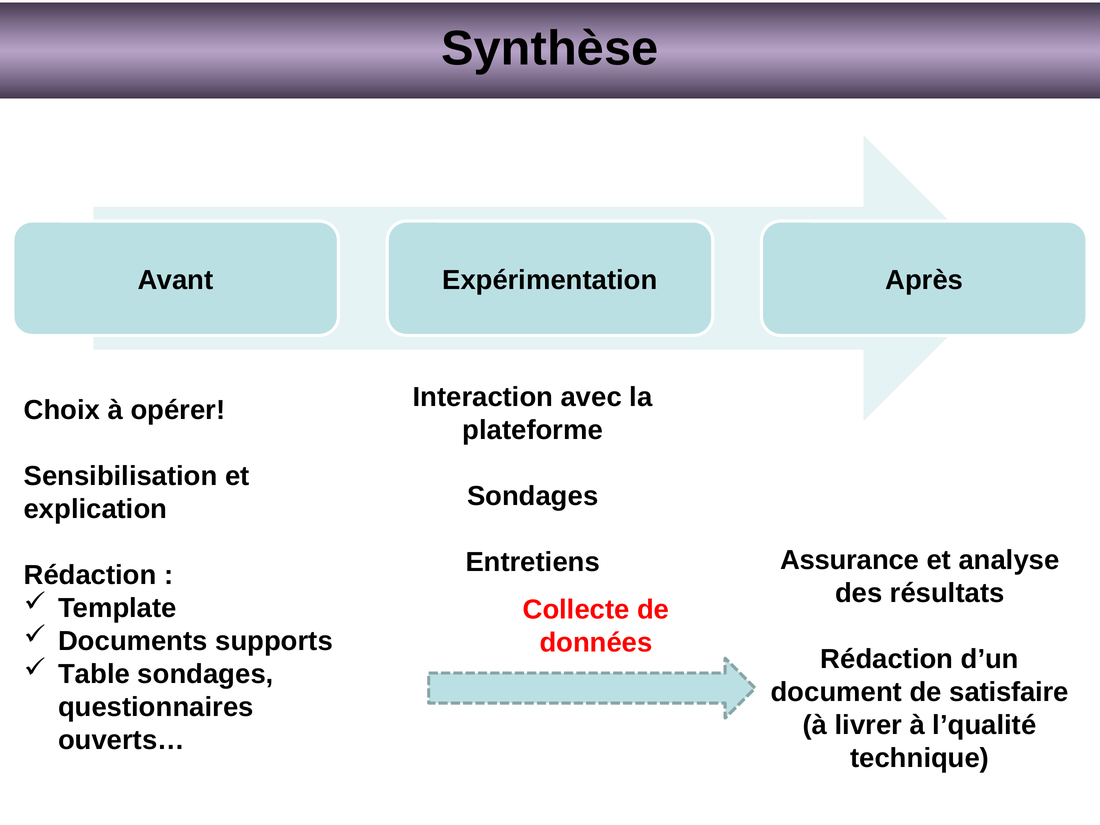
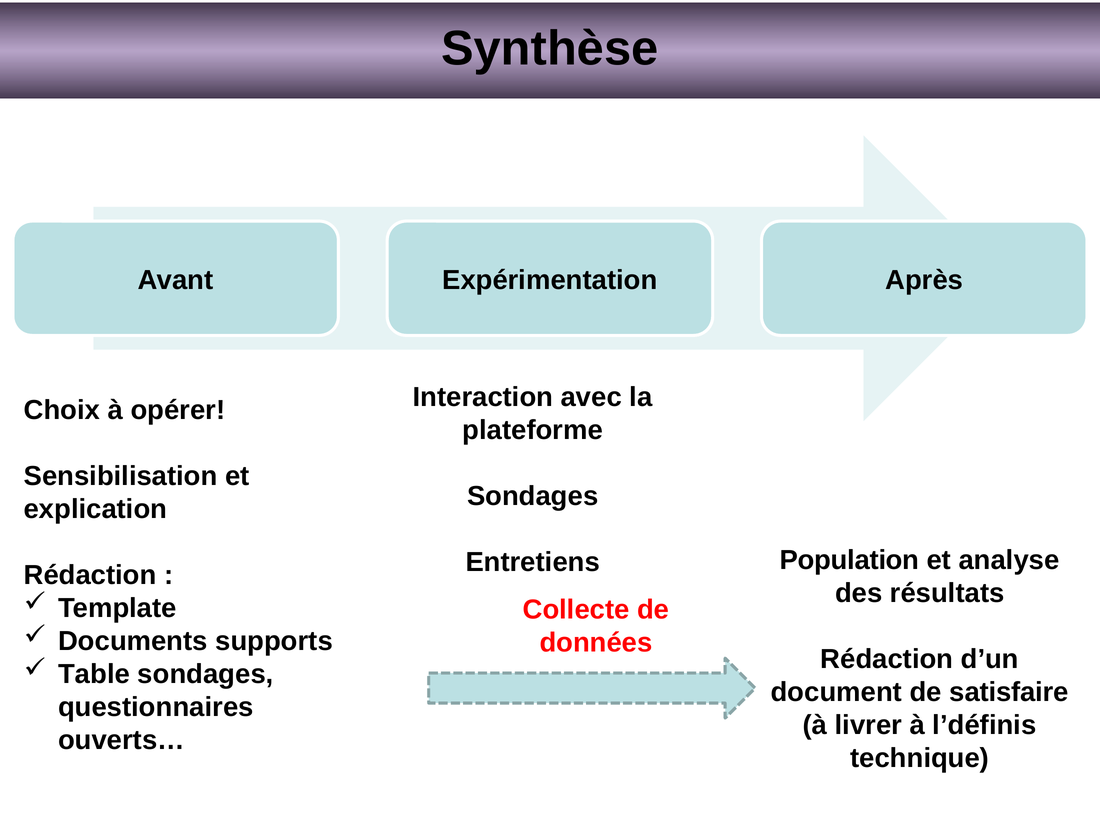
Assurance: Assurance -> Population
l’qualité: l’qualité -> l’définis
